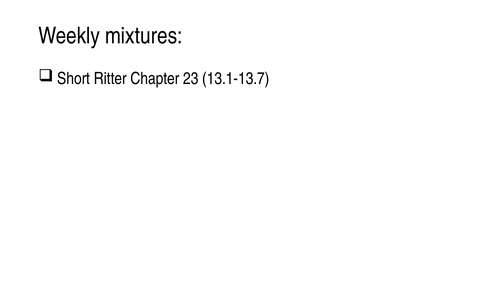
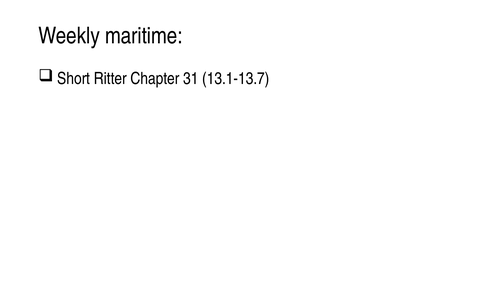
mixtures: mixtures -> maritime
23: 23 -> 31
